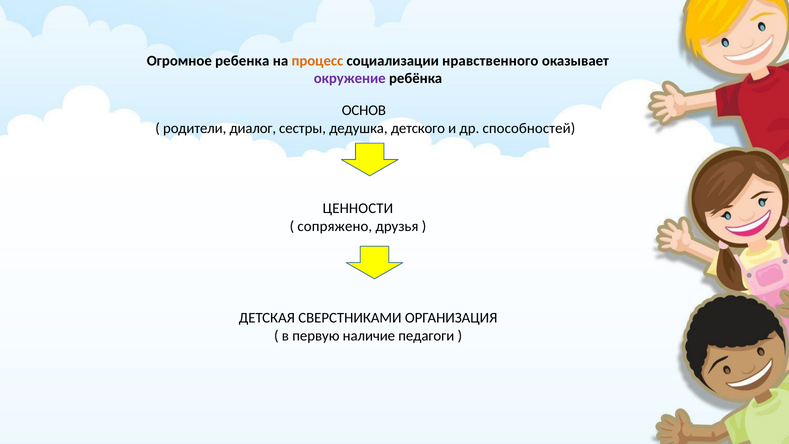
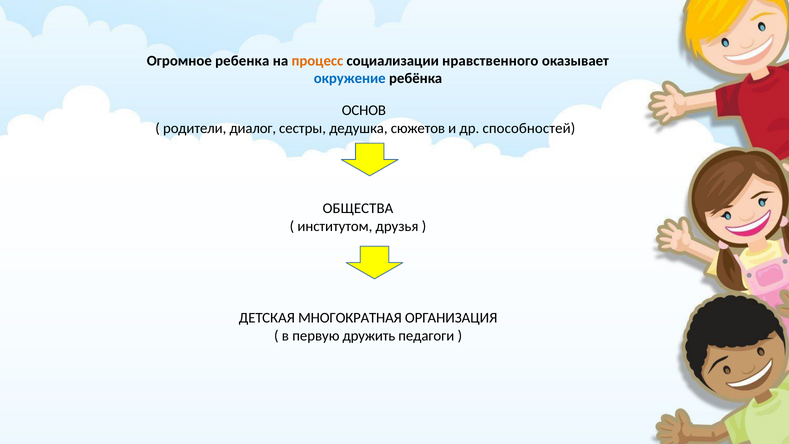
окружение colour: purple -> blue
детского: детского -> сюжетов
ЦЕННОСТИ: ЦЕННОСТИ -> ОБЩЕСТВА
сопряжено: сопряжено -> институтом
СВЕРСТНИКАМИ: СВЕРСТНИКАМИ -> МНОГОКРАТНАЯ
наличие: наличие -> дружить
